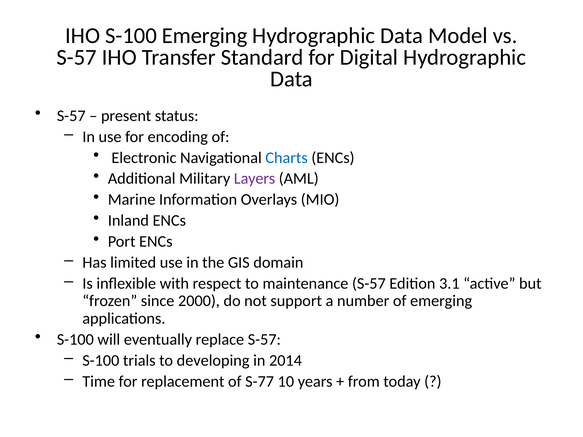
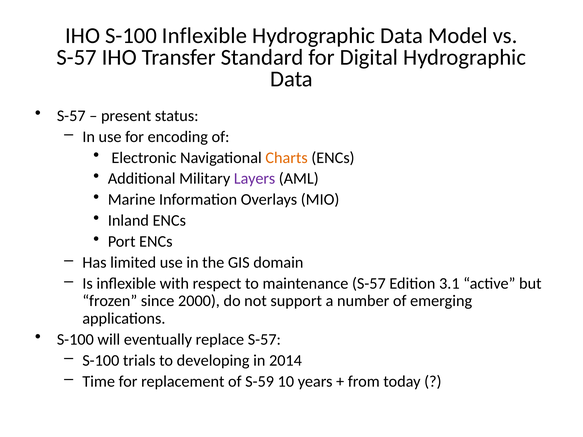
S-100 Emerging: Emerging -> Inflexible
Charts colour: blue -> orange
S-77: S-77 -> S-59
